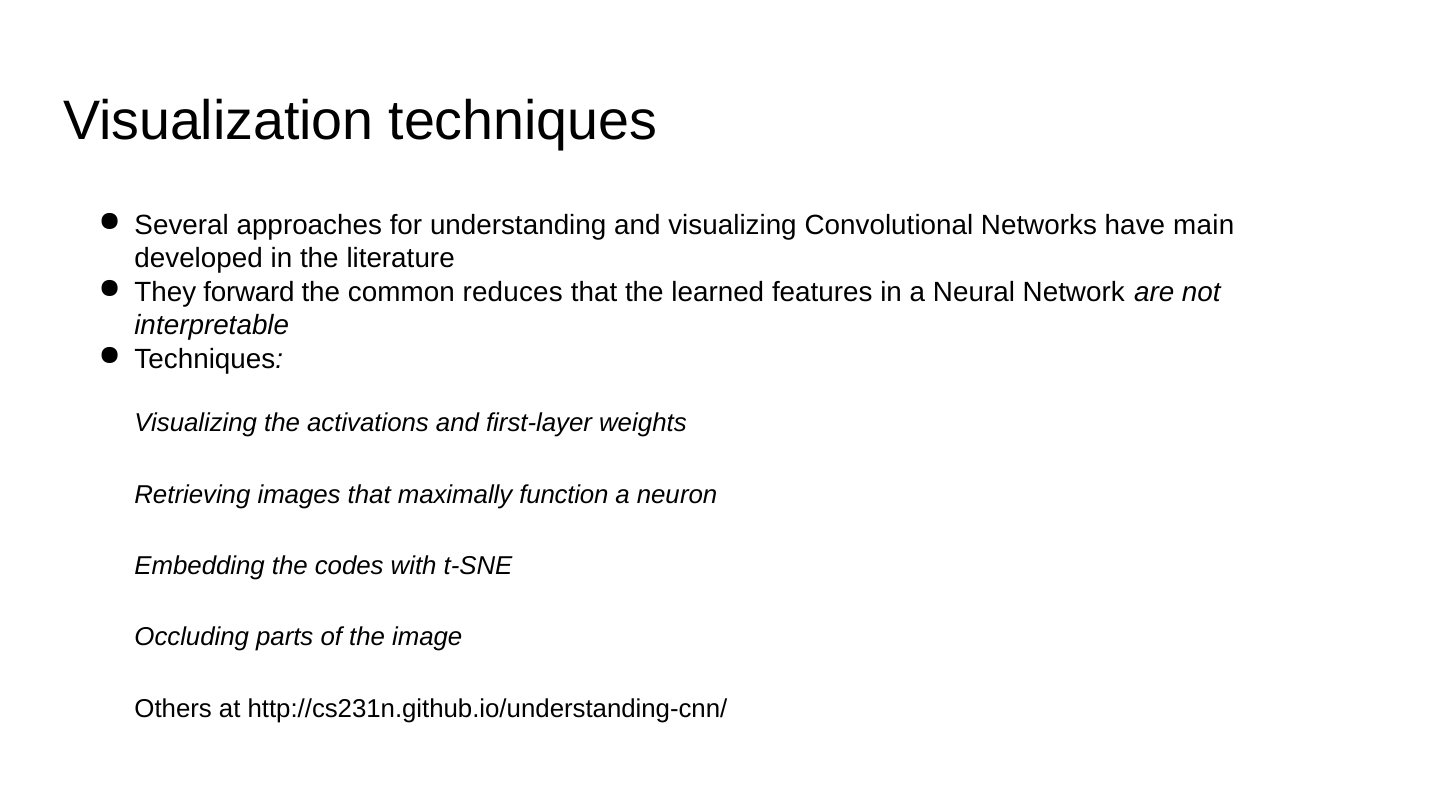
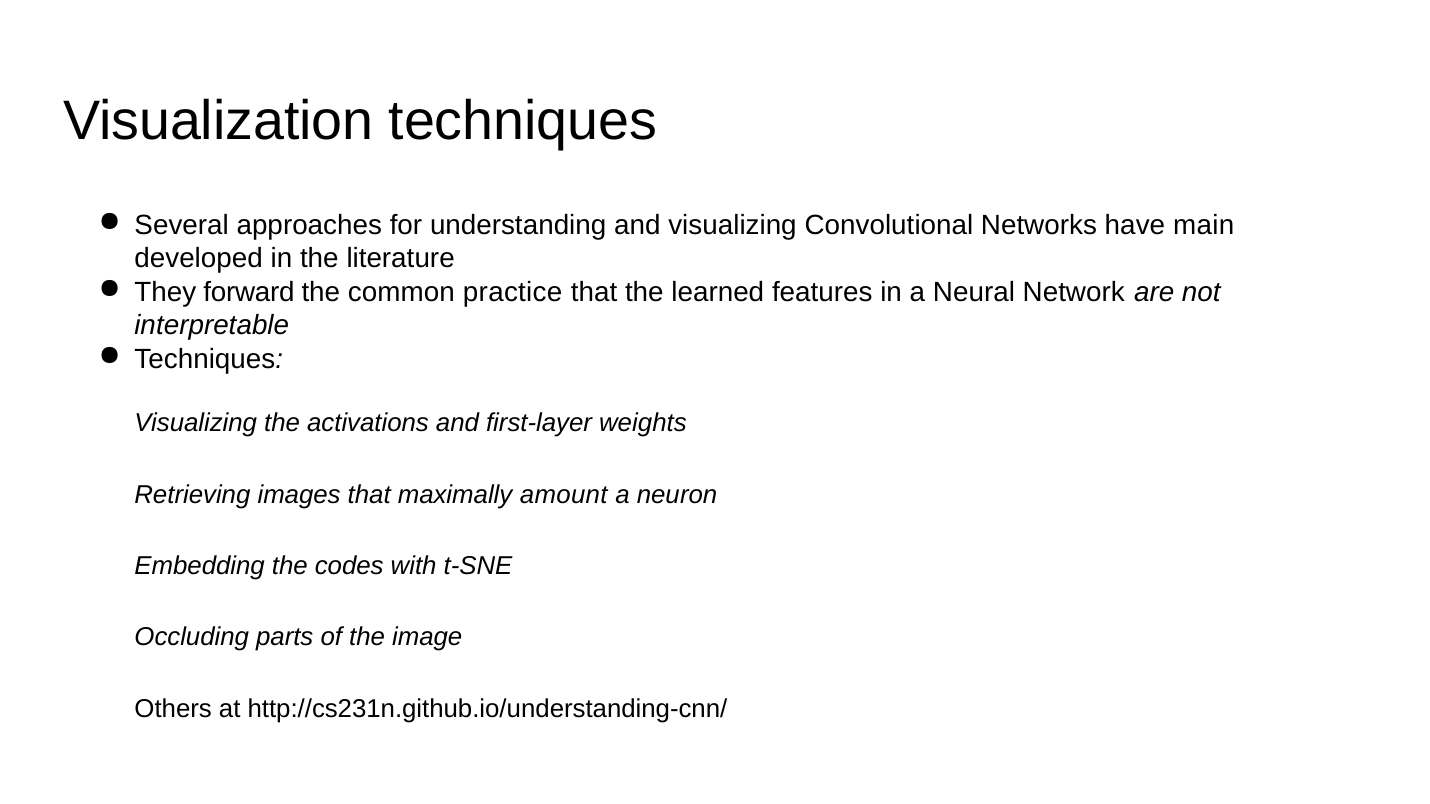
reduces: reduces -> practice
function: function -> amount
